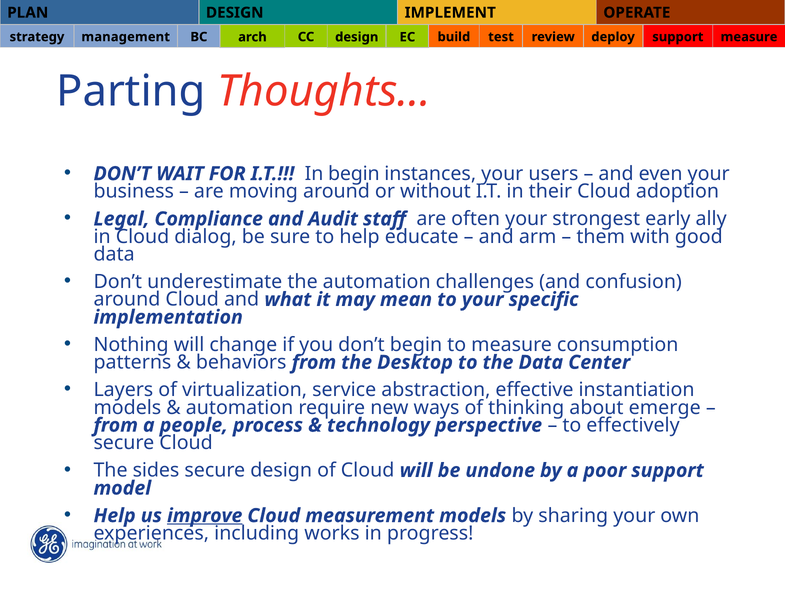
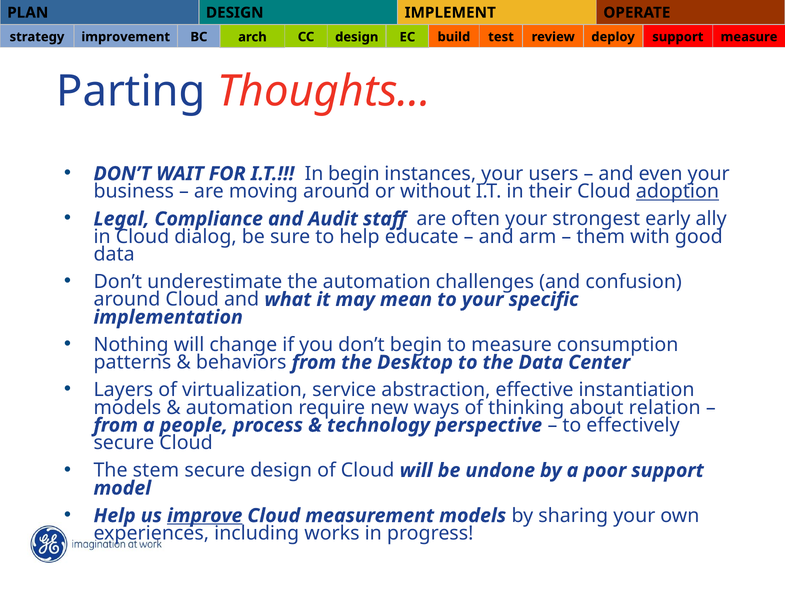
management: management -> improvement
adoption underline: none -> present
emerge: emerge -> relation
sides: sides -> stem
